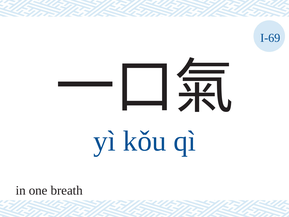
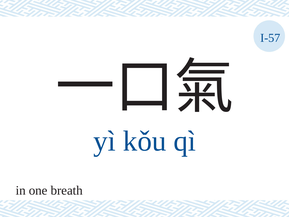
I-69: I-69 -> I-57
